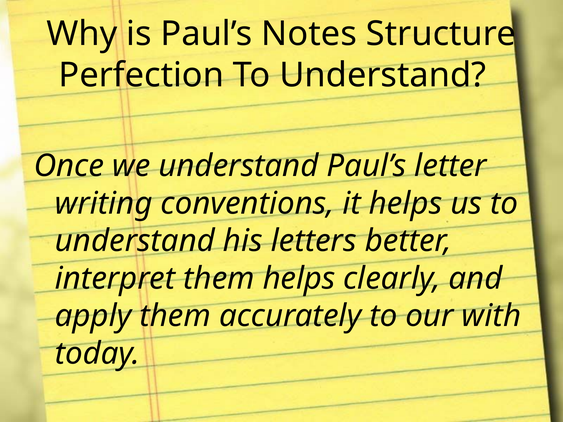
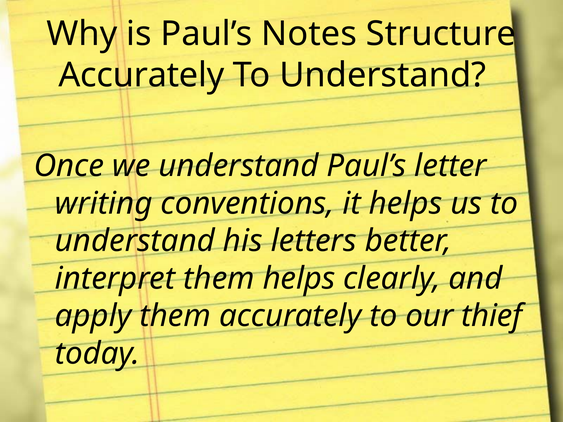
Perfection at (141, 75): Perfection -> Accurately
with: with -> thief
